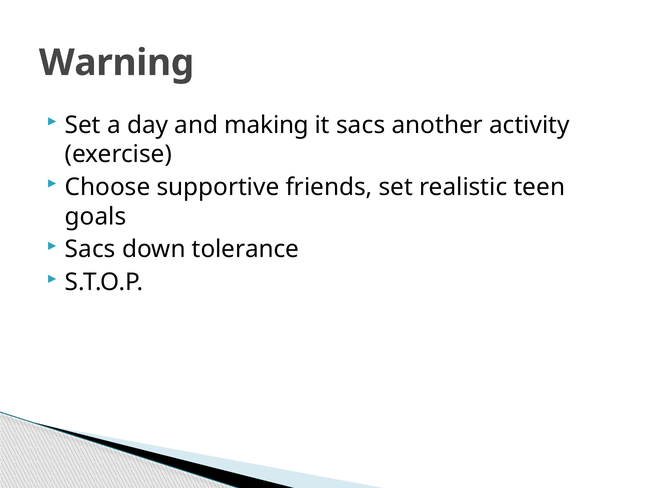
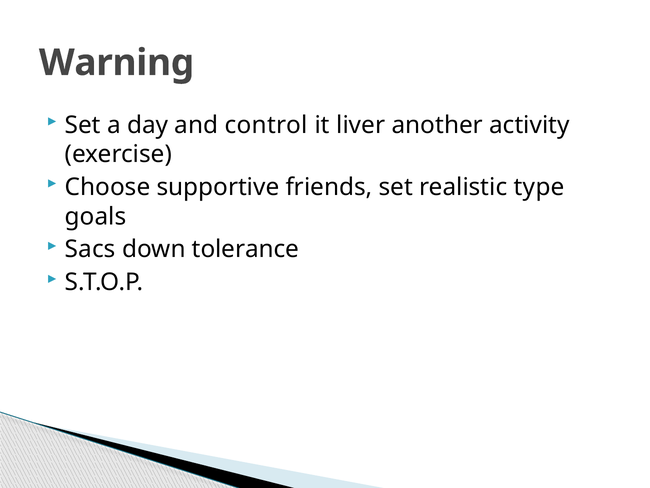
making: making -> control
it sacs: sacs -> liver
teen: teen -> type
